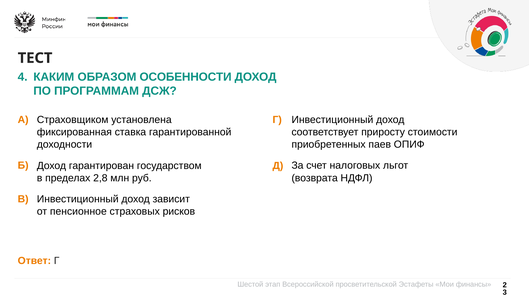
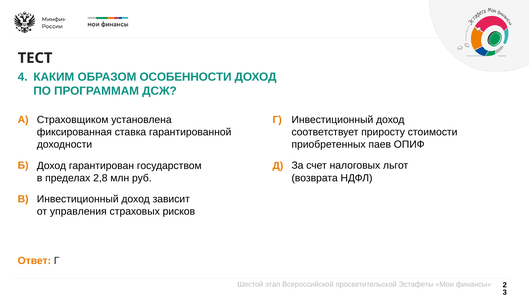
пенсионное: пенсионное -> управления
